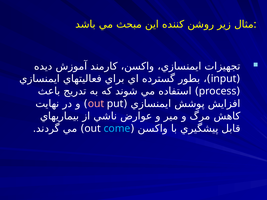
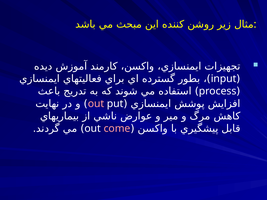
come colour: light blue -> pink
